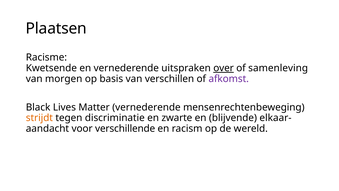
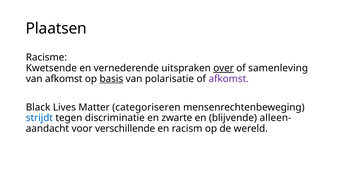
van morgen: morgen -> afkomst
basis underline: none -> present
verschillen: verschillen -> polarisatie
Matter vernederende: vernederende -> categoriseren
strijdt colour: orange -> blue
elkaar-: elkaar- -> alleen-
